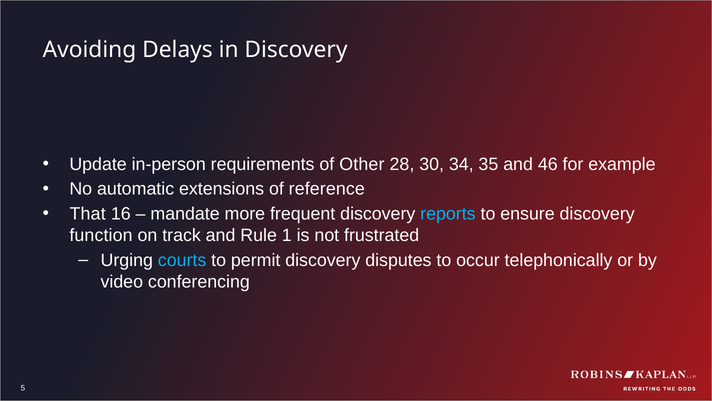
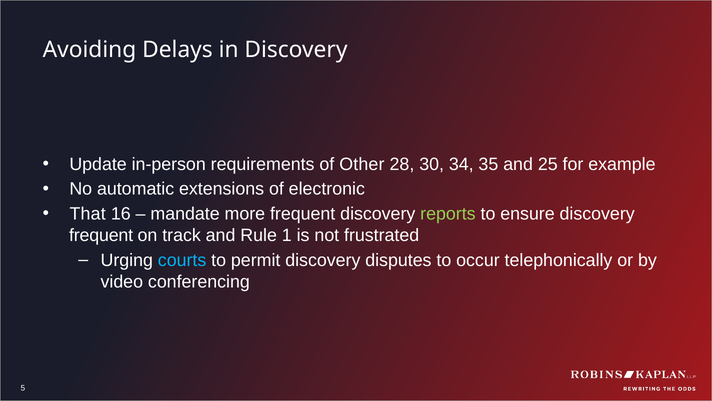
46: 46 -> 25
reference: reference -> electronic
reports colour: light blue -> light green
function at (101, 235): function -> frequent
